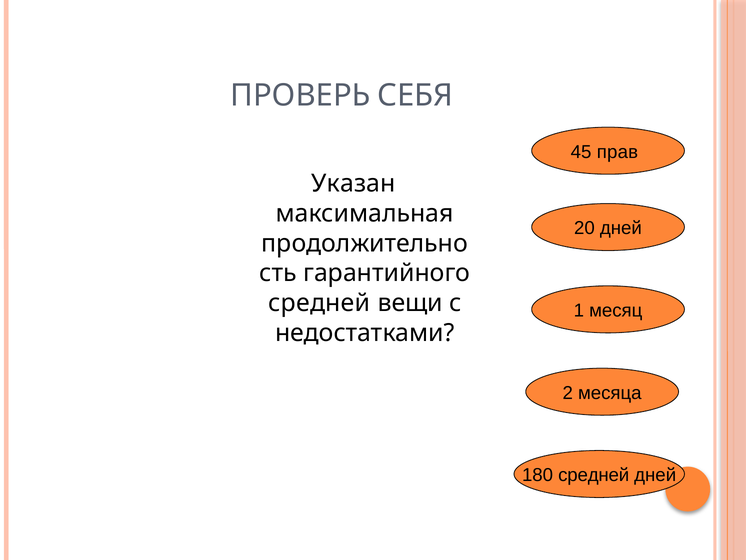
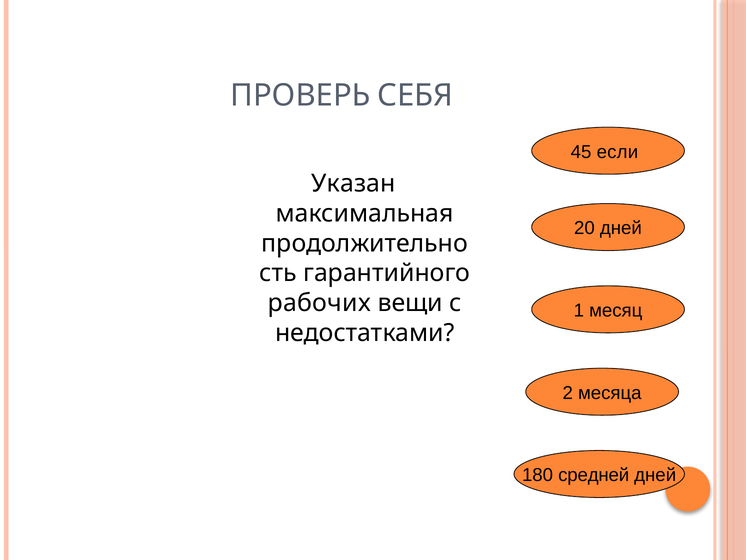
прав: прав -> если
средней at (319, 303): средней -> рабочих
